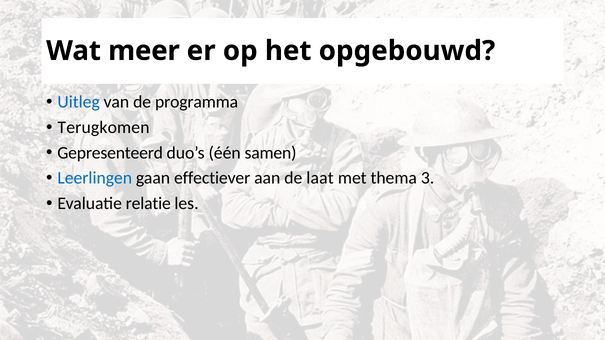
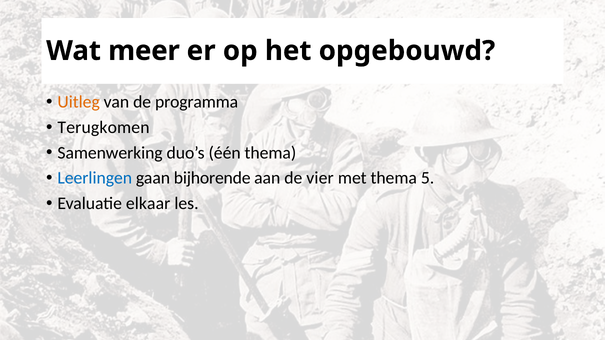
Uitleg colour: blue -> orange
Gepresenteerd: Gepresenteerd -> Samenwerking
één samen: samen -> thema
effectiever: effectiever -> bijhorende
laat: laat -> vier
3: 3 -> 5
relatie: relatie -> elkaar
